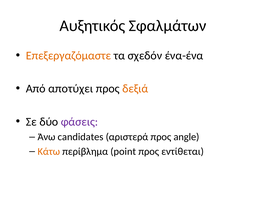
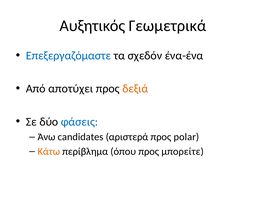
Σφαλμάτων: Σφαλμάτων -> Γεωμετρικά
Επεξεργαζόμαστε colour: orange -> blue
φάσεις colour: purple -> blue
angle: angle -> polar
point: point -> όπου
εντίθεται: εντίθεται -> μπορείτε
